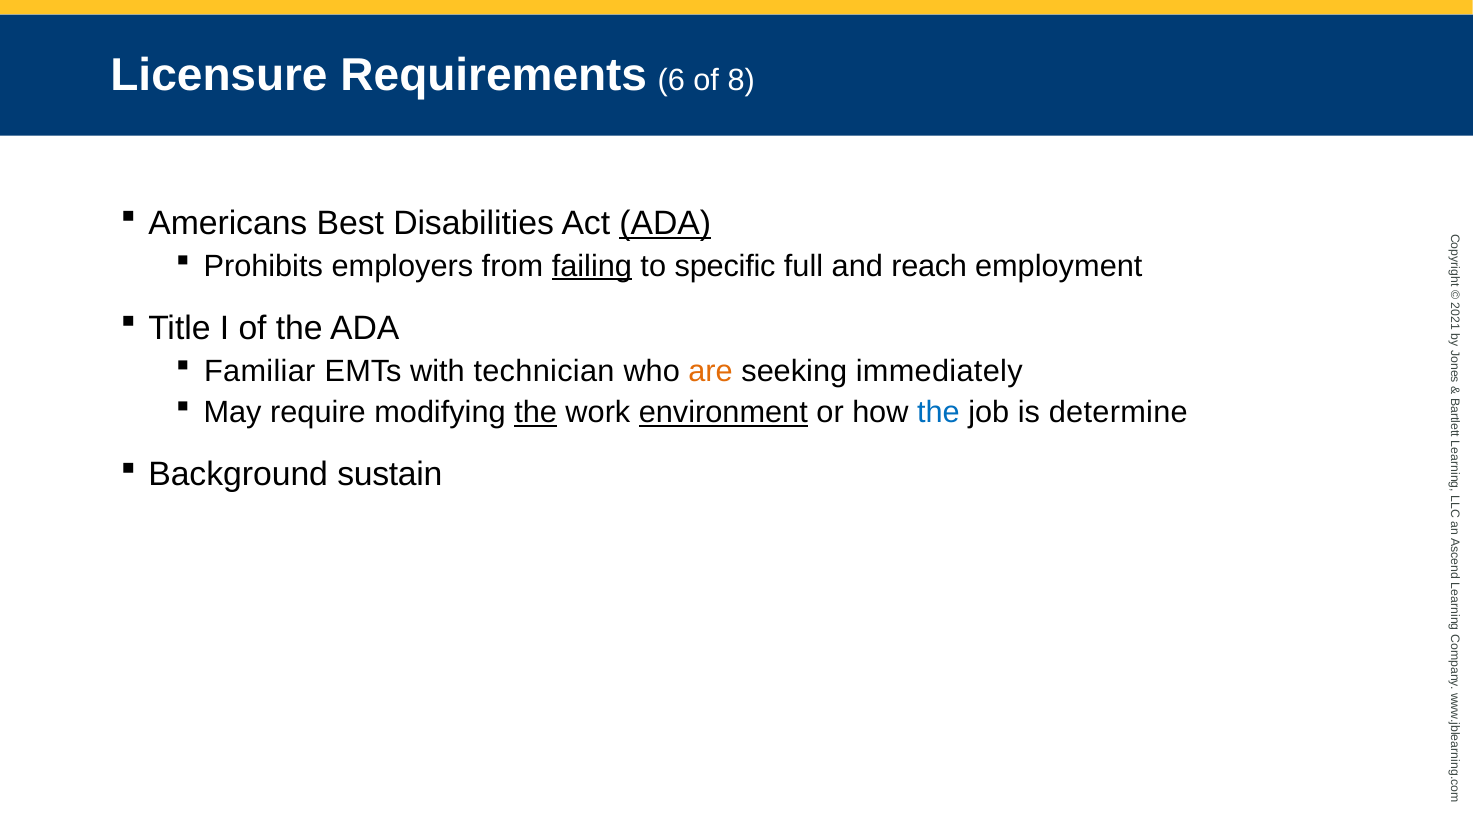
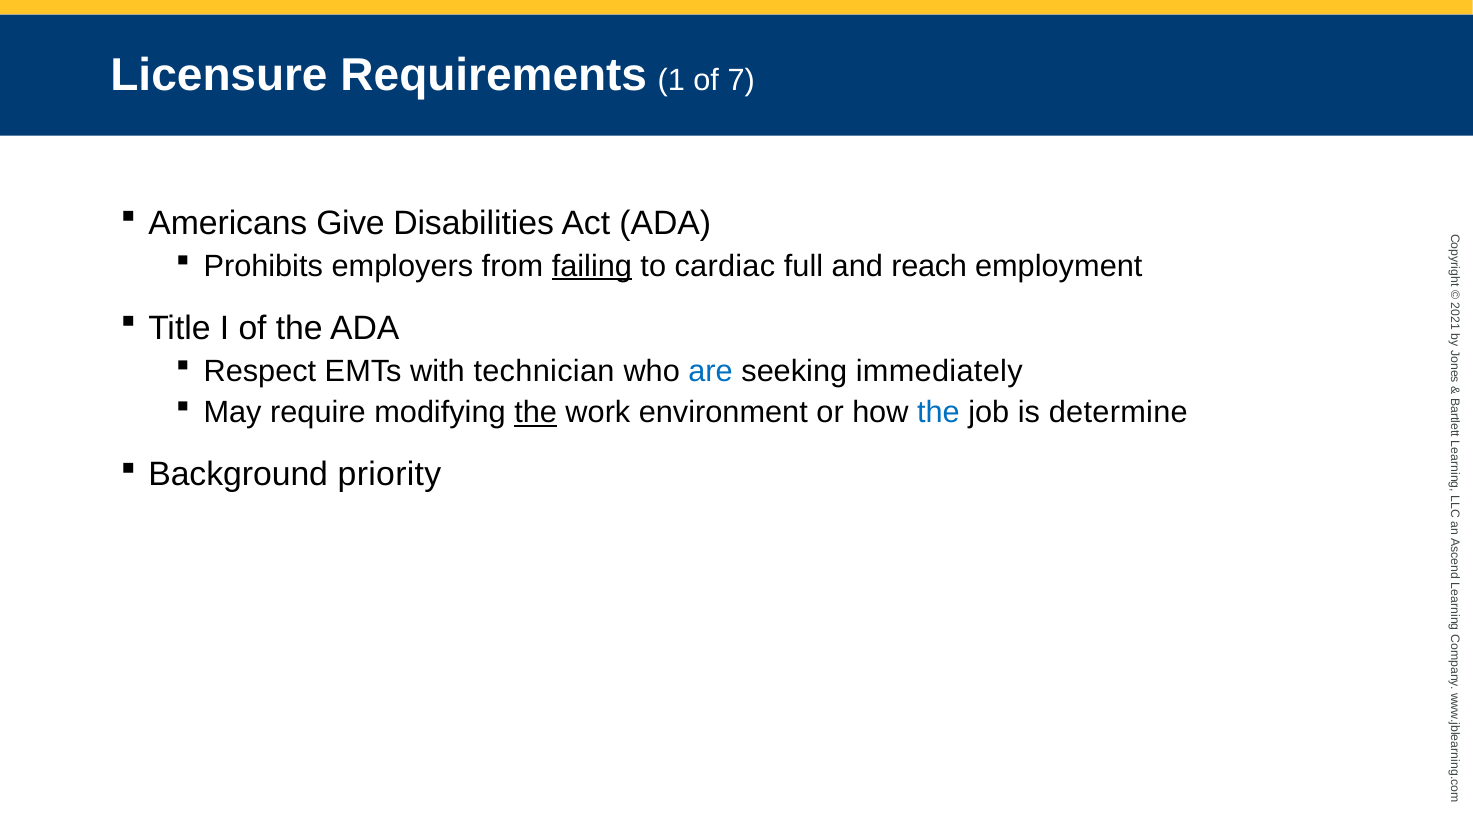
Requirements 6: 6 -> 1
8: 8 -> 7
Best: Best -> Give
ADA at (665, 223) underline: present -> none
specific: specific -> cardiac
Familiar: Familiar -> Respect
are colour: orange -> blue
environment underline: present -> none
sustain: sustain -> priority
